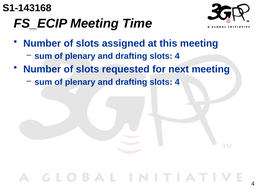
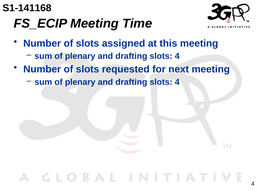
S1-143168: S1-143168 -> S1-141168
